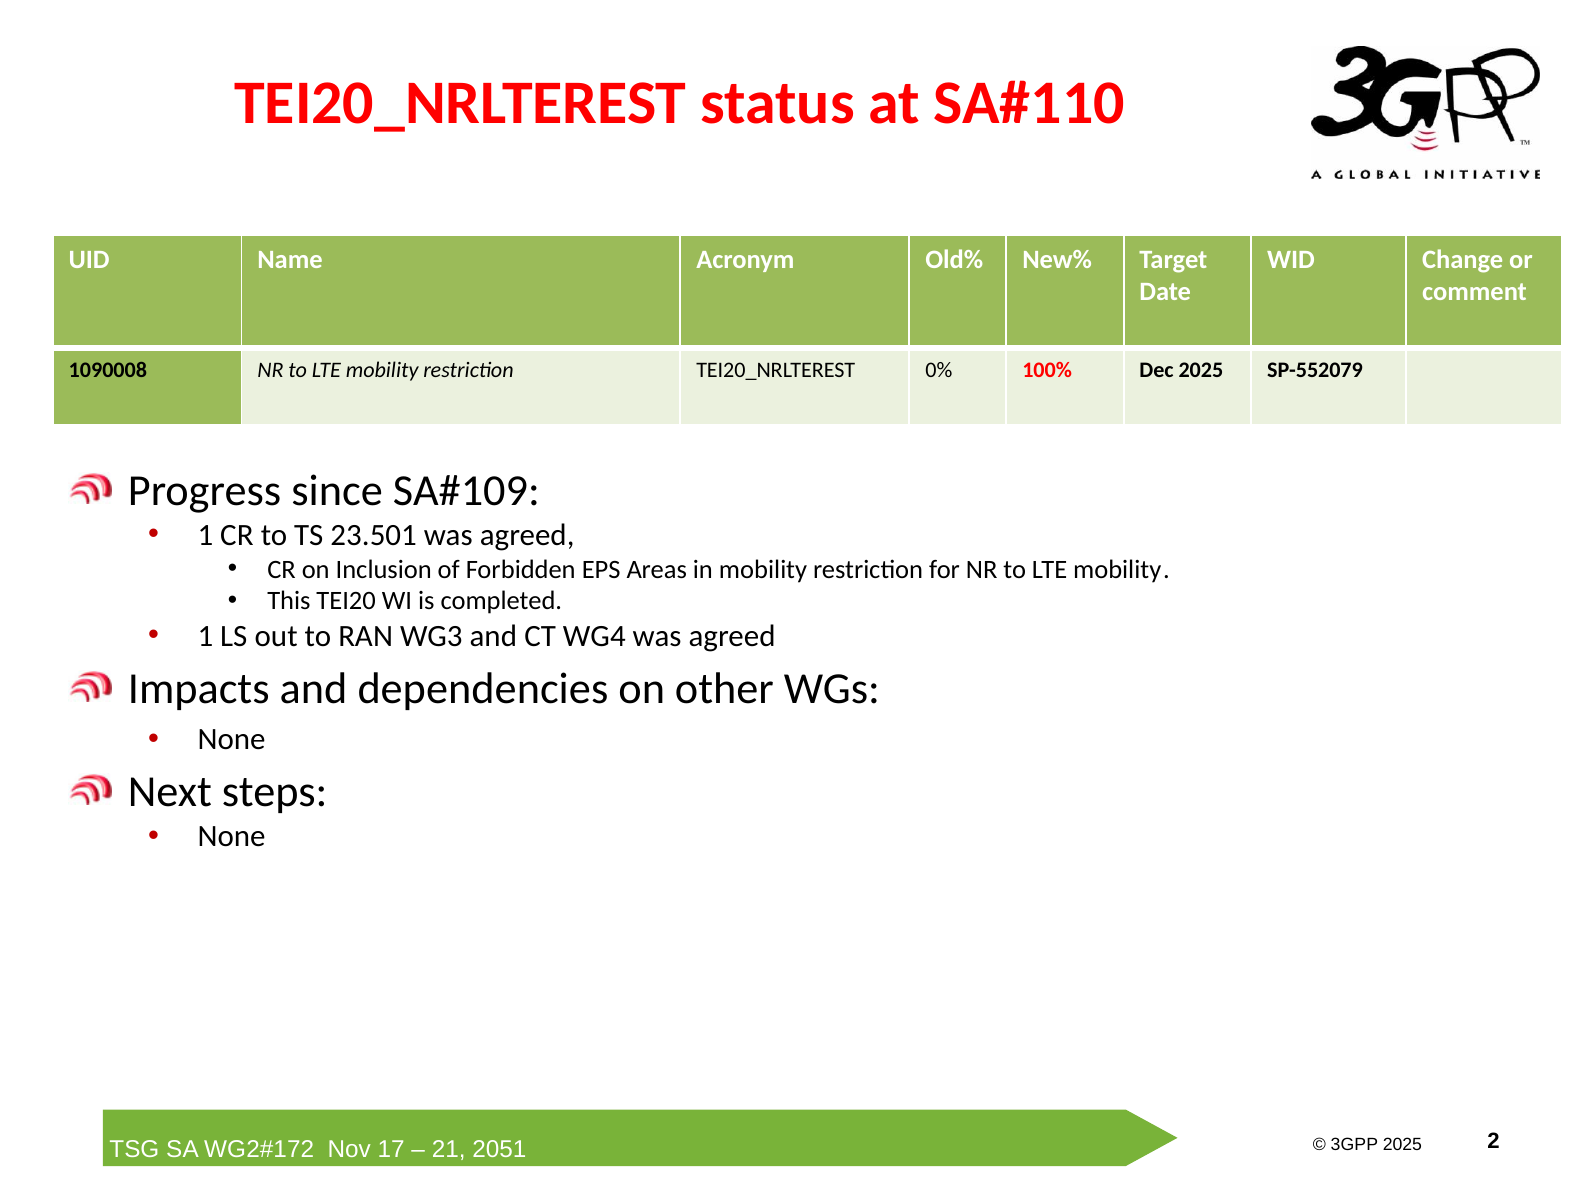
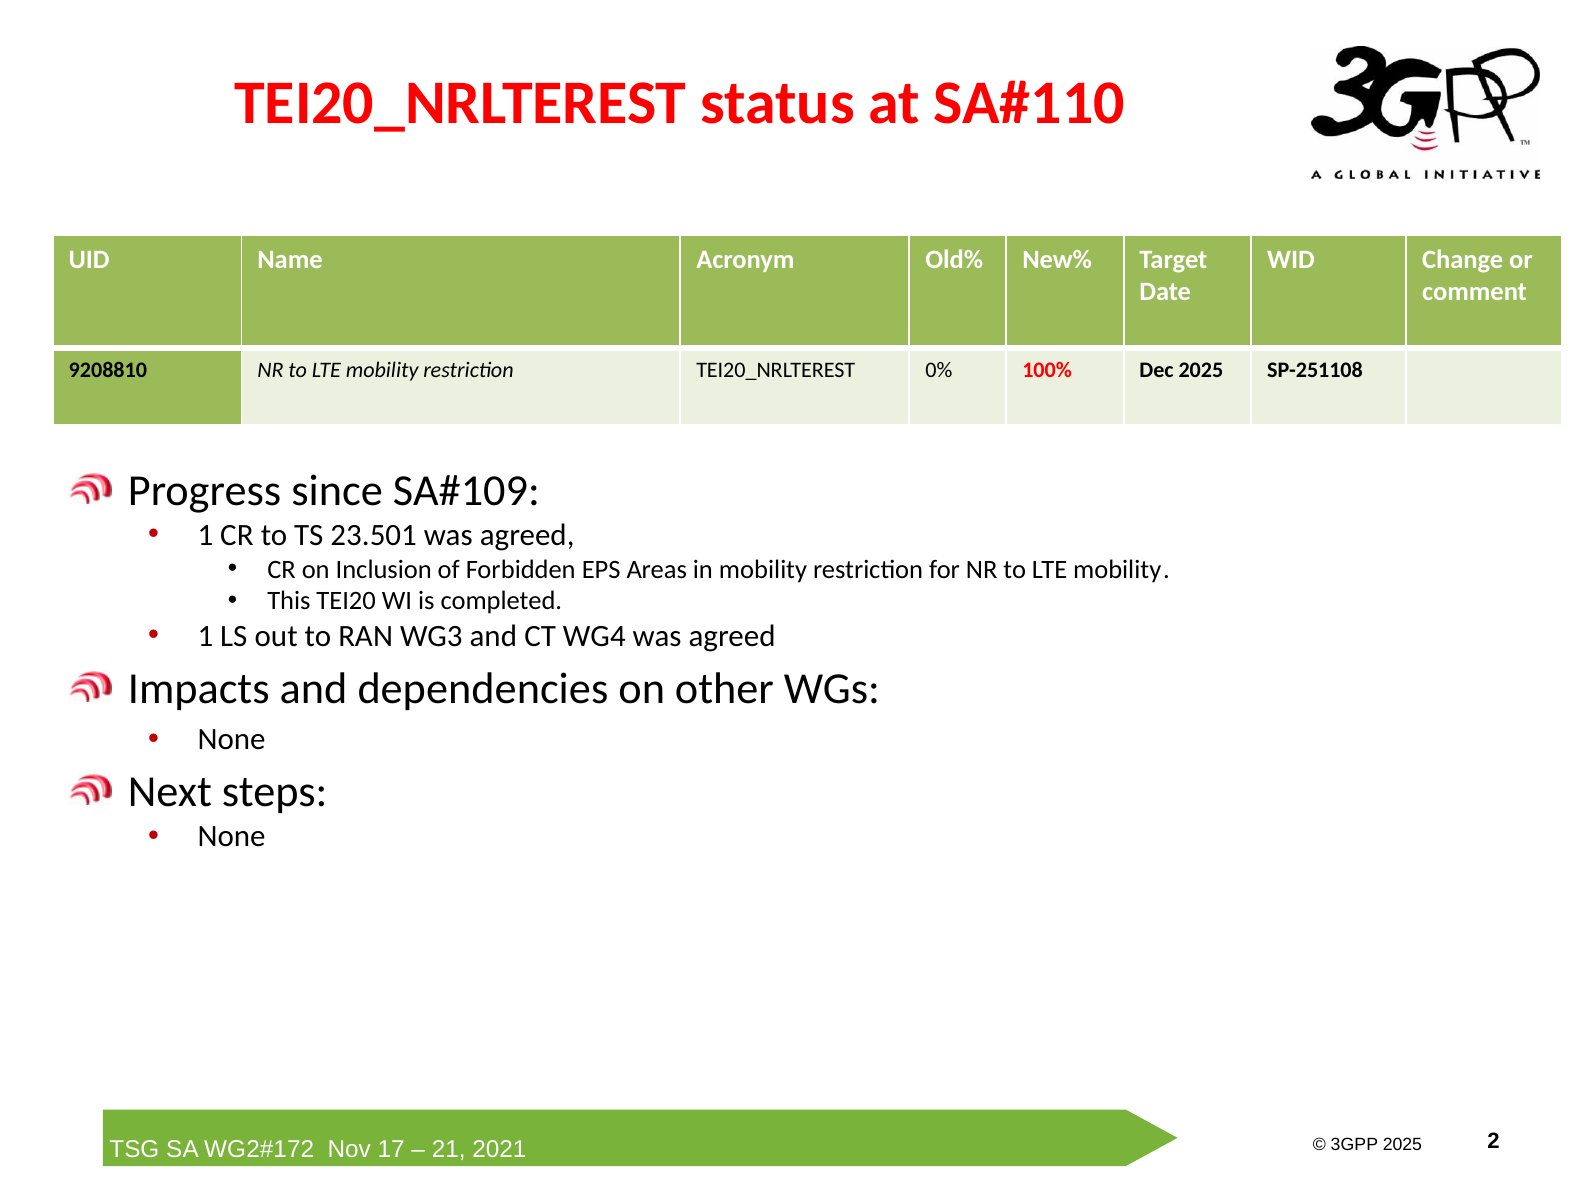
1090008: 1090008 -> 9208810
SP-552079: SP-552079 -> SP-251108
2051: 2051 -> 2021
